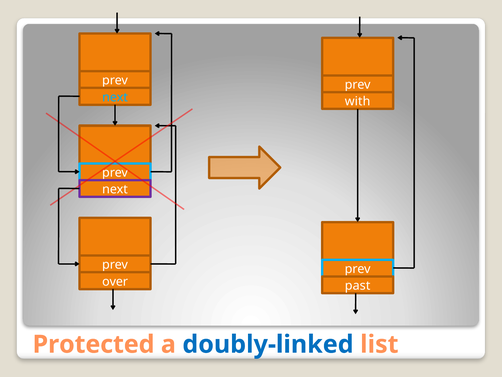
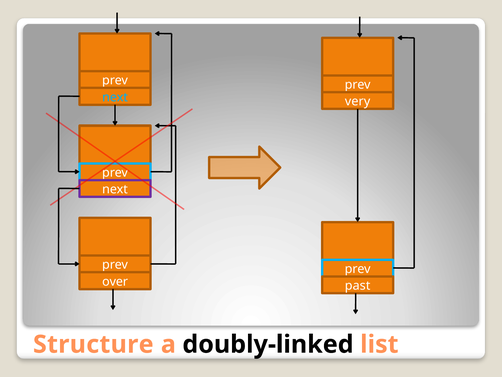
with: with -> very
Protected: Protected -> Structure
doubly-linked colour: blue -> black
